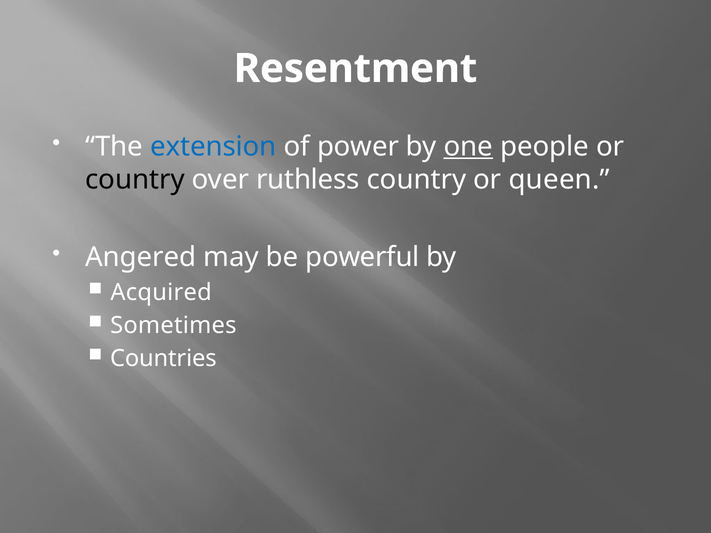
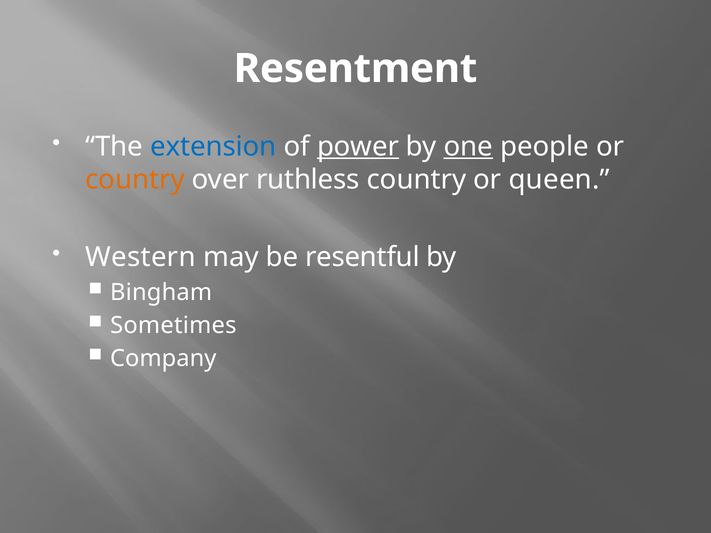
power underline: none -> present
country at (135, 180) colour: black -> orange
Angered: Angered -> Western
powerful: powerful -> resentful
Acquired: Acquired -> Bingham
Countries: Countries -> Company
